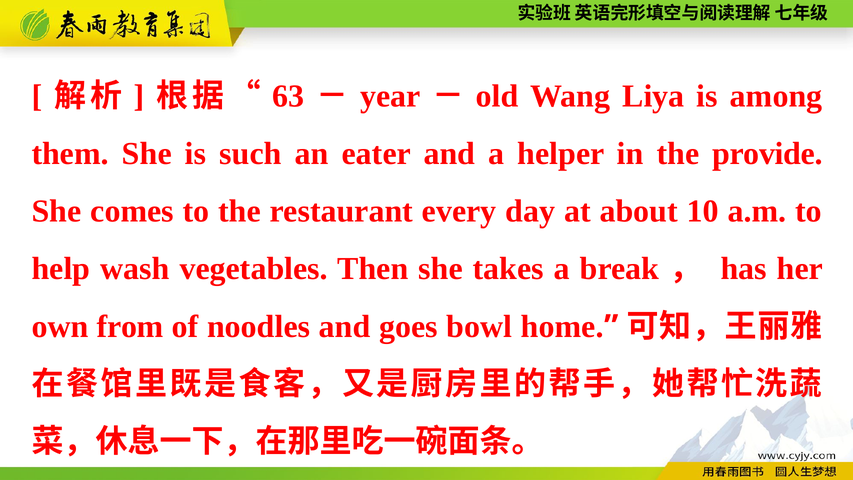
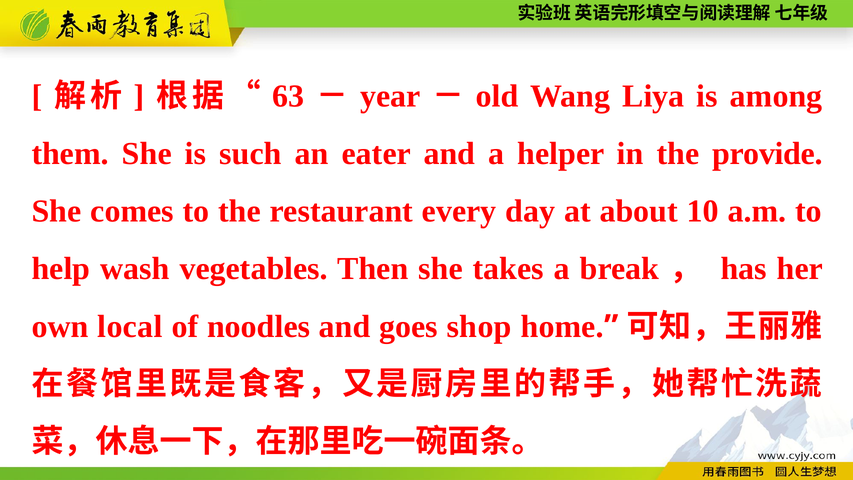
from: from -> local
bowl: bowl -> shop
